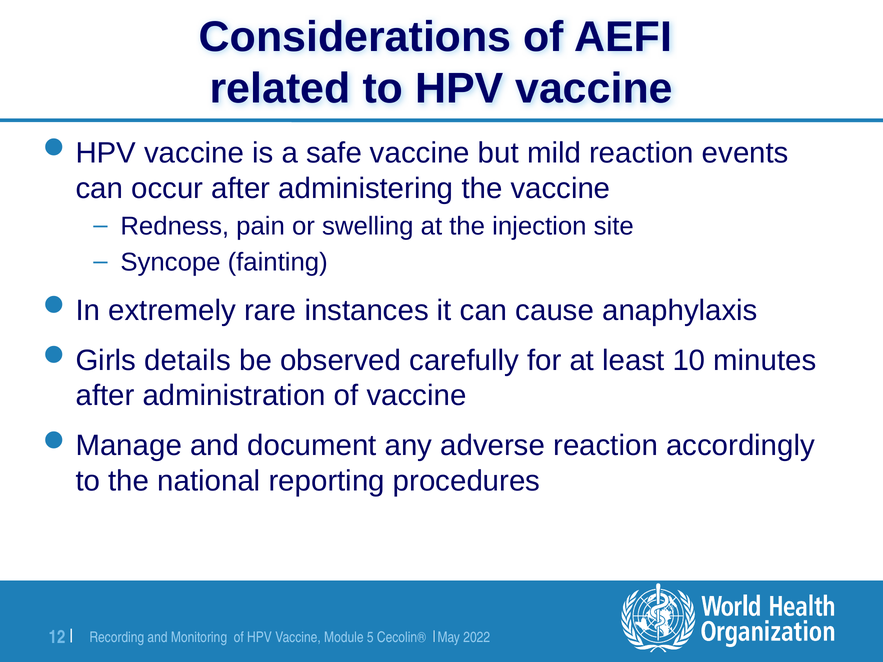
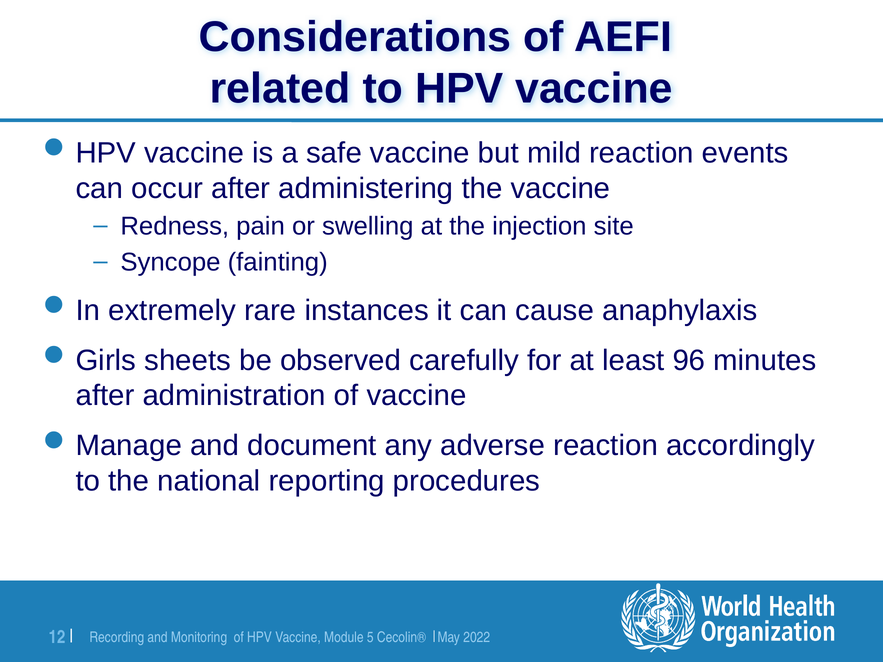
details: details -> sheets
10: 10 -> 96
